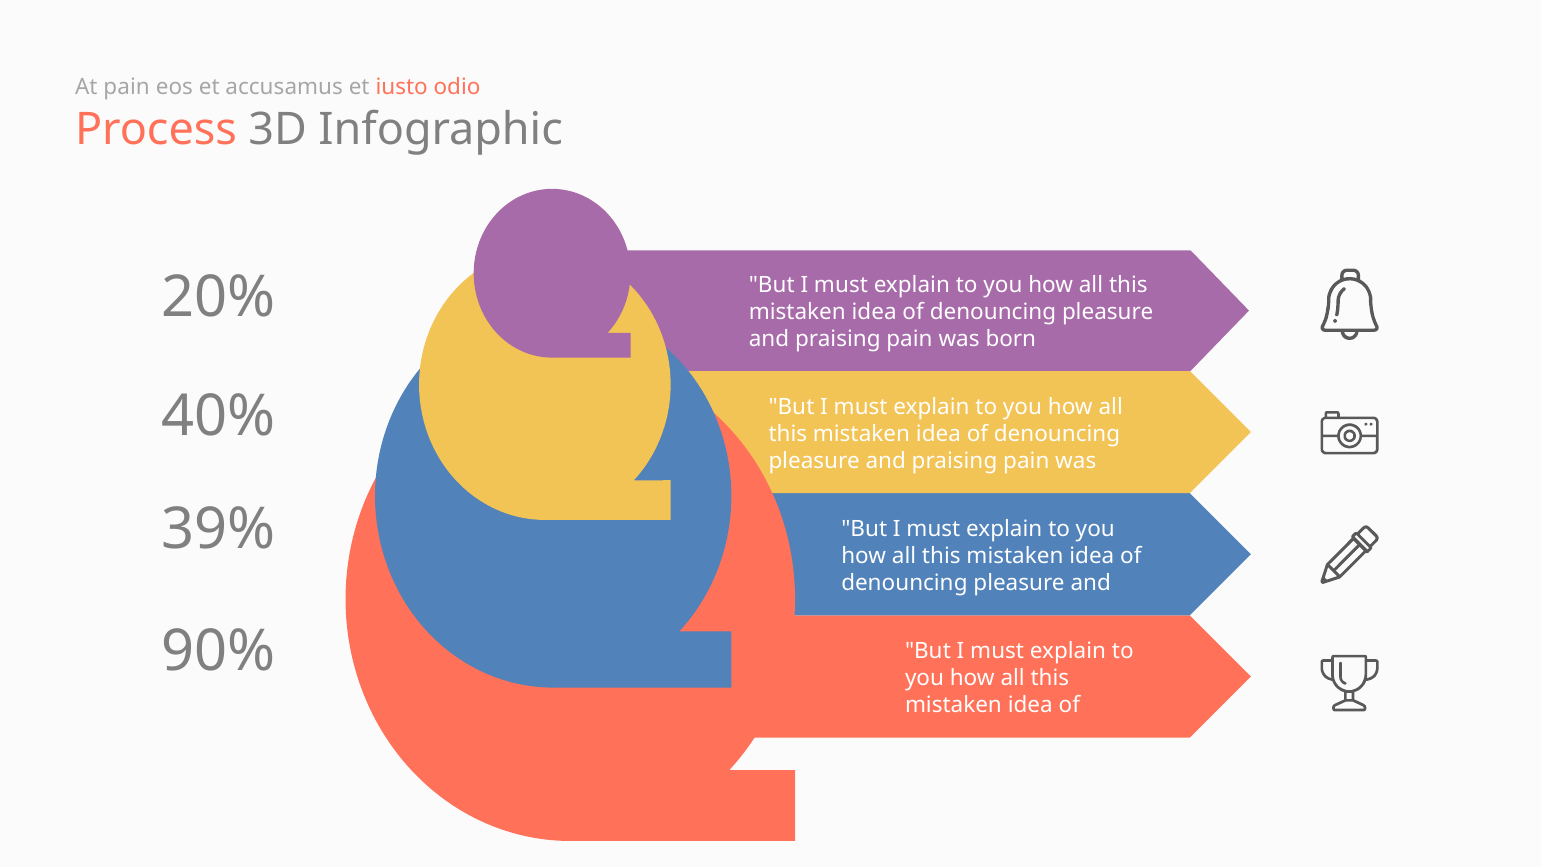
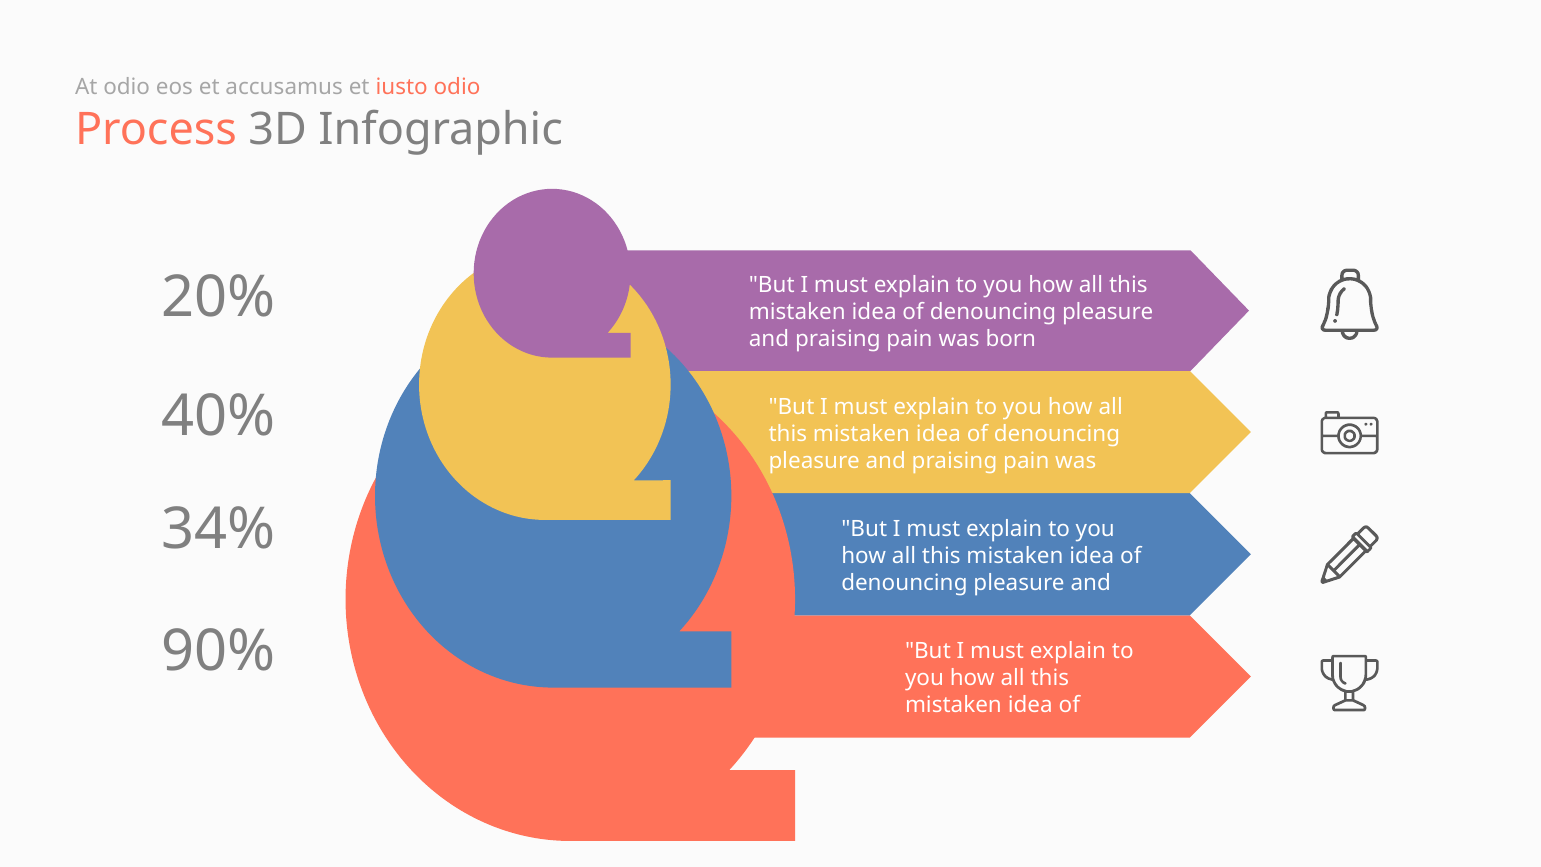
At pain: pain -> odio
39%: 39% -> 34%
